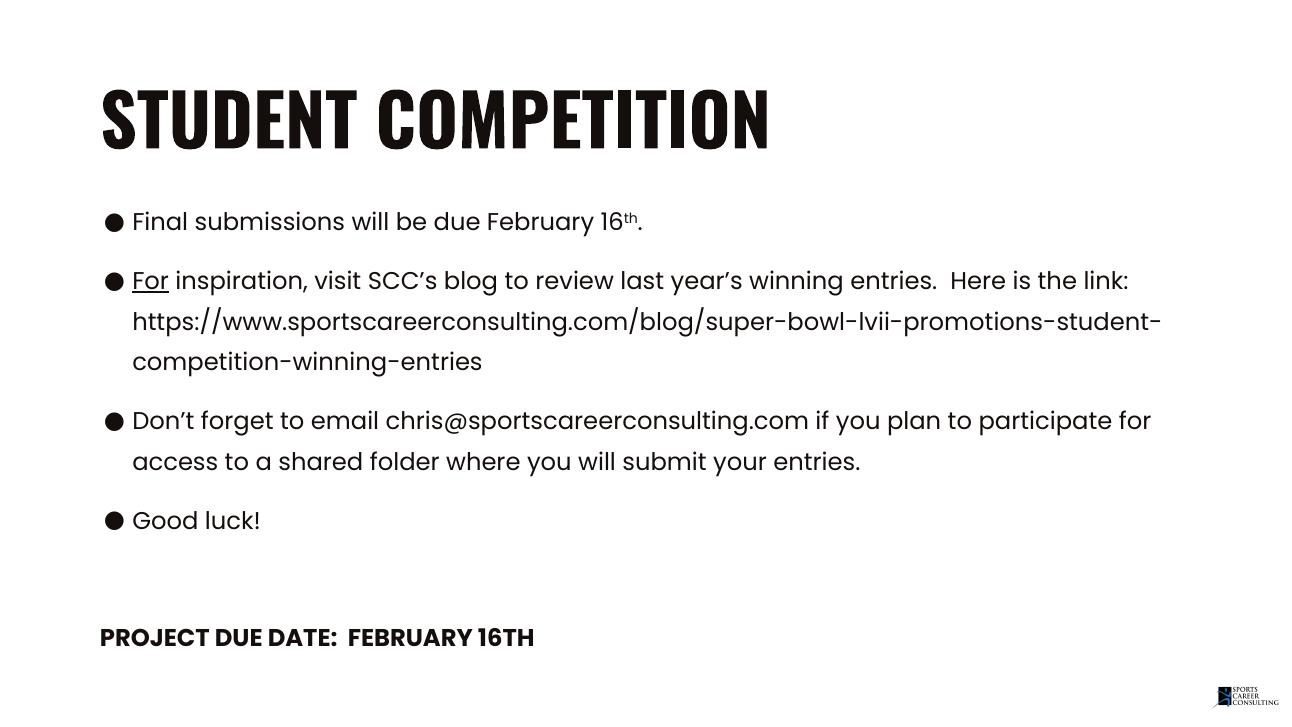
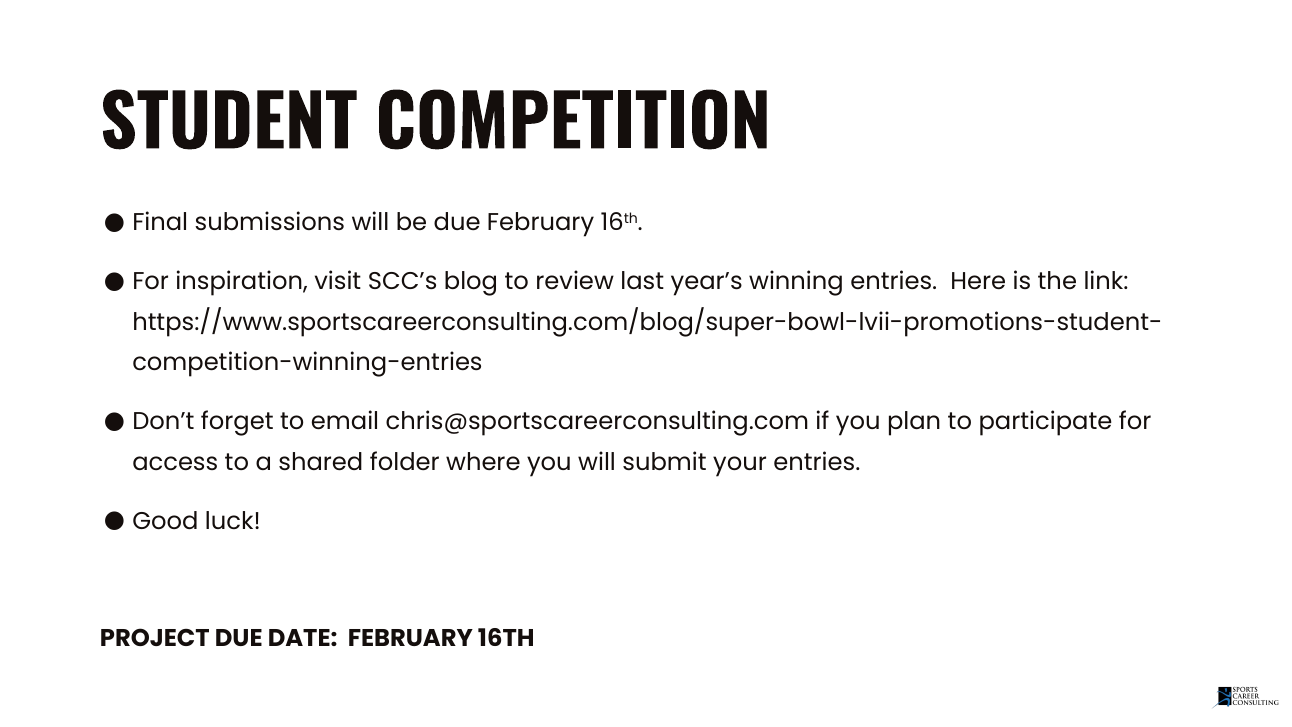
For at (151, 281) underline: present -> none
